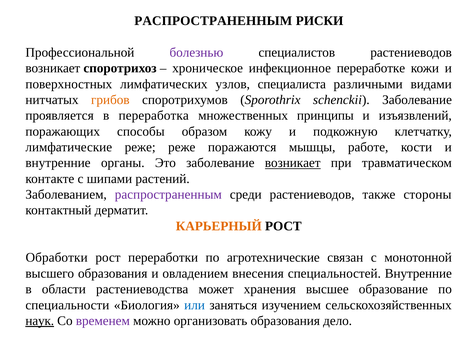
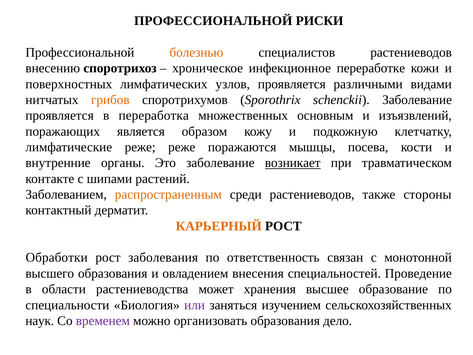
РАСПРОСТРАНЕННЫМ at (213, 21): РАСПРОСТРАНЕННЫМ -> ПРОФЕССИОНАЛЬНОЙ
болезнью colour: purple -> orange
возникает at (53, 68): возникает -> внесению
узлов специалиста: специалиста -> проявляется
принципы: принципы -> основным
способы: способы -> является
работе: работе -> посева
распространенным at (168, 194) colour: purple -> orange
переработки: переработки -> заболевания
агротехнические: агротехнические -> ответственность
специальностей Внутренние: Внутренние -> Проведение
или colour: blue -> purple
наук underline: present -> none
